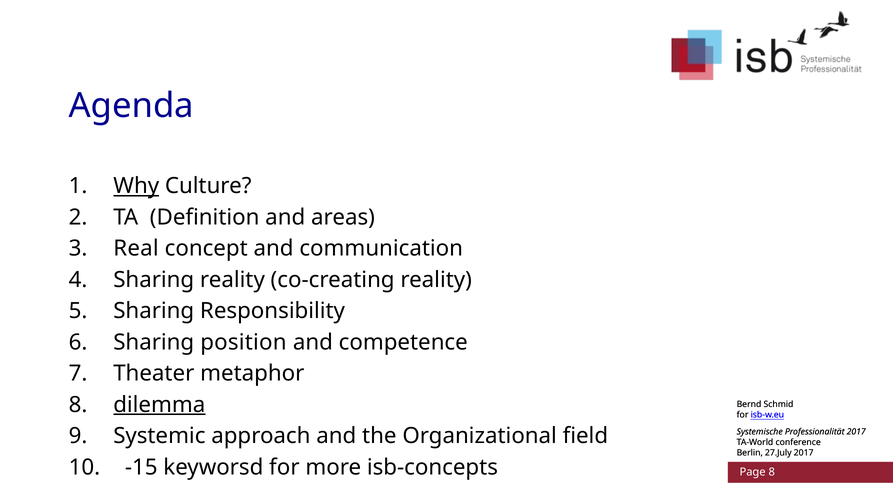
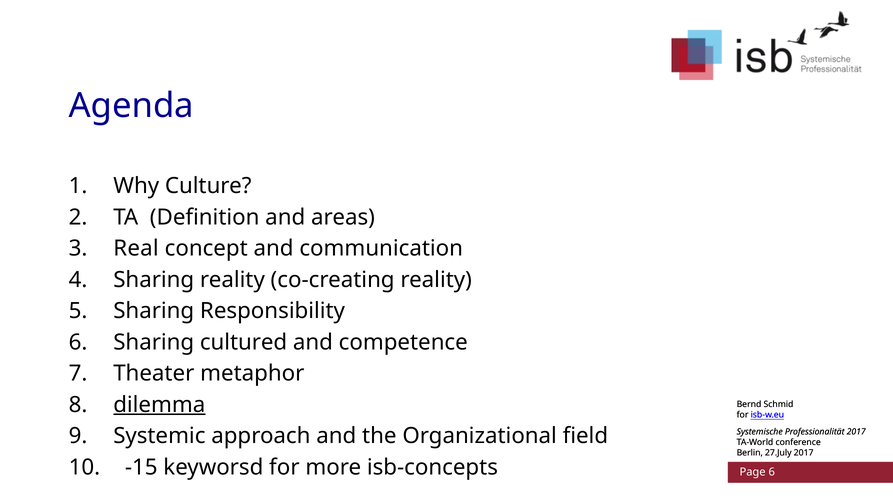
Why underline: present -> none
position: position -> cultured
Page 8: 8 -> 6
